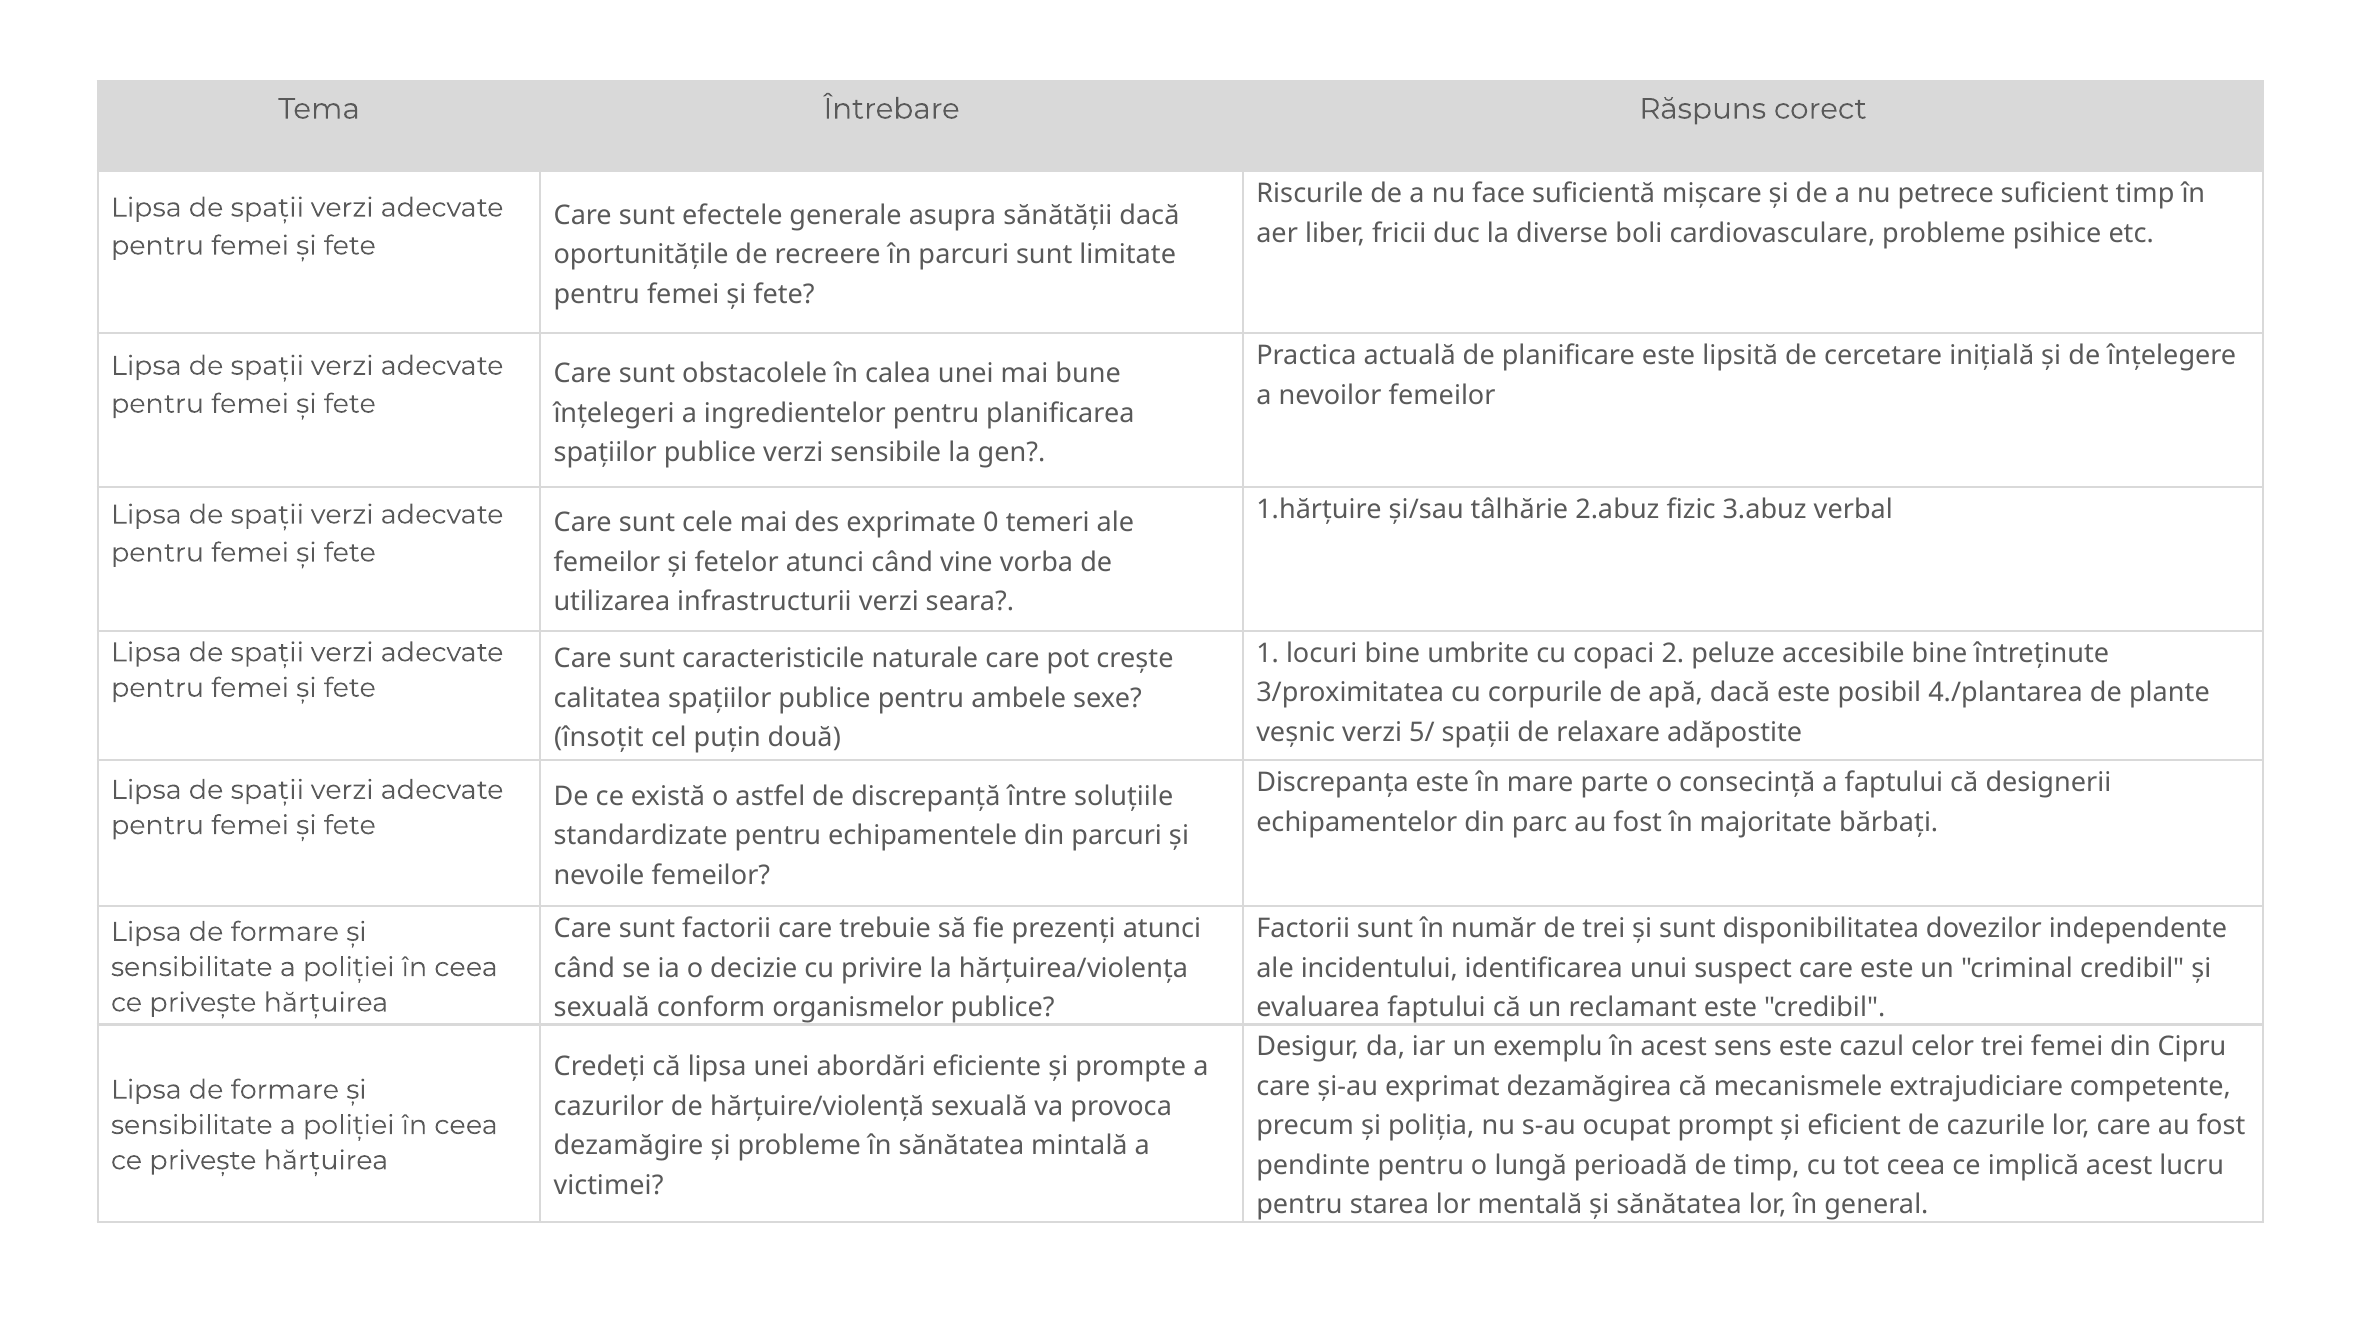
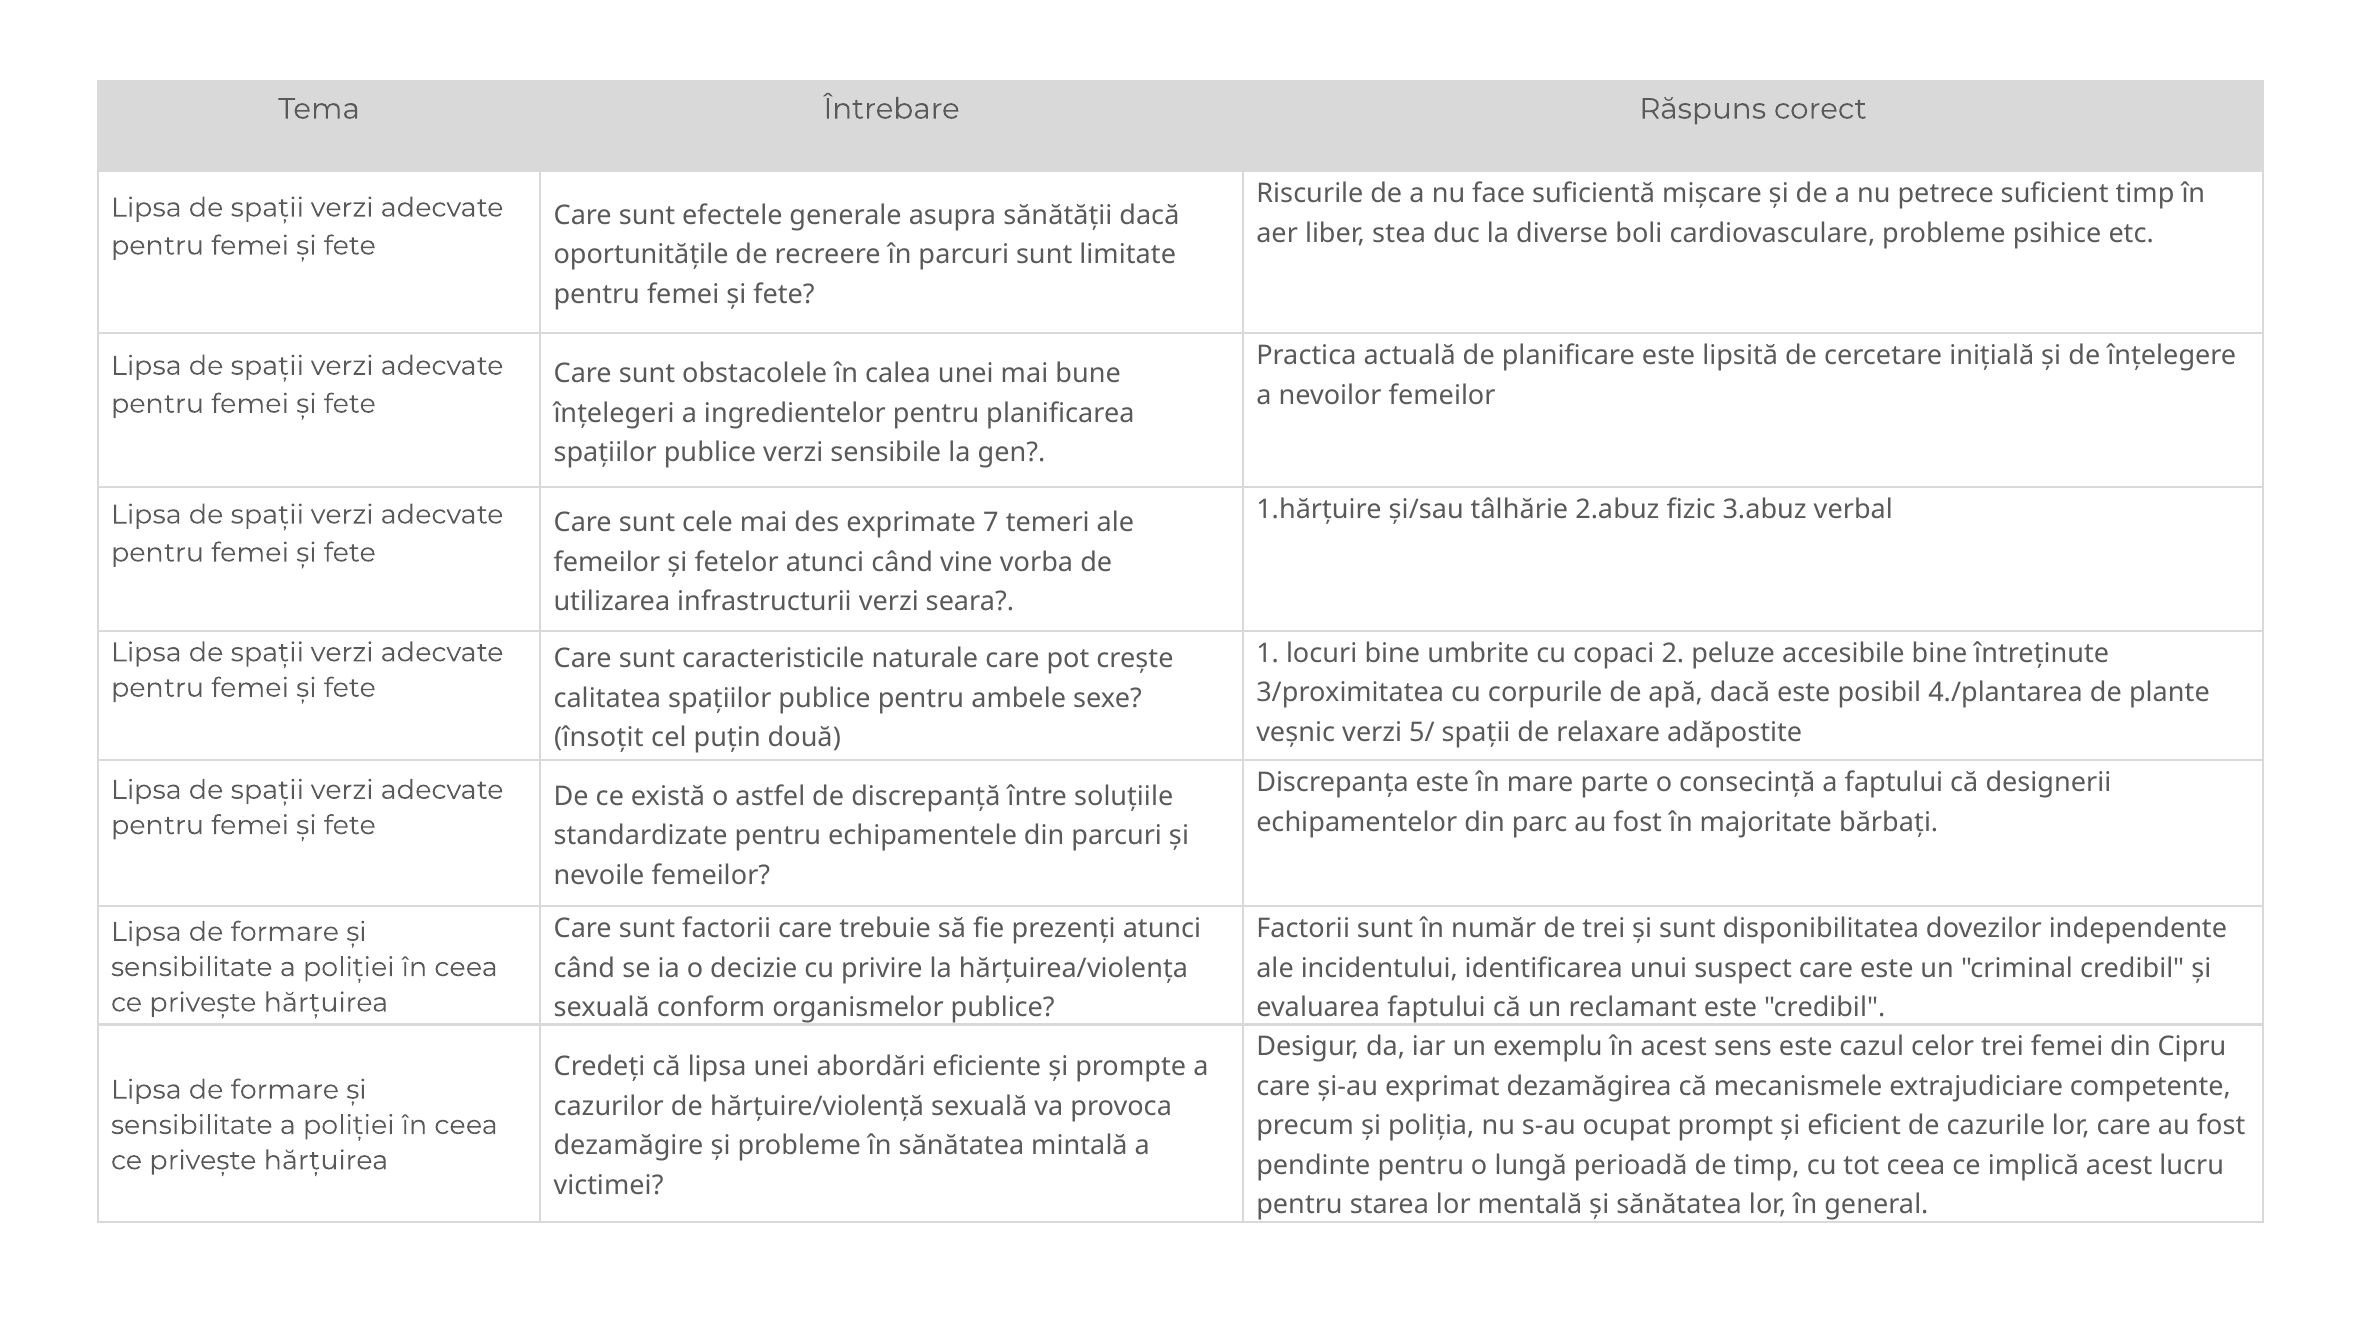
fricii: fricii -> stea
0: 0 -> 7
